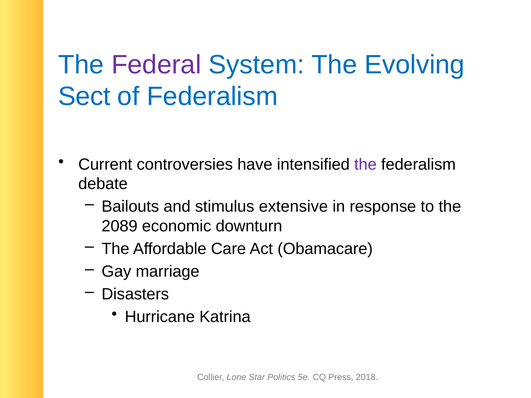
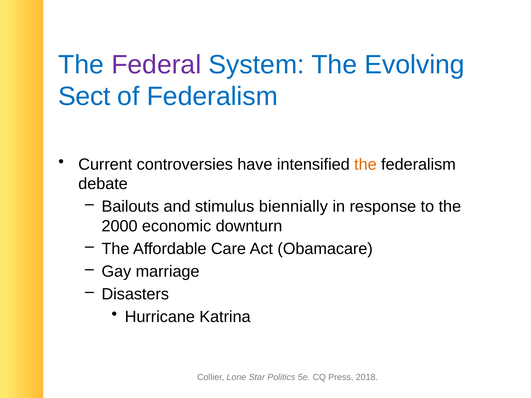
the at (365, 165) colour: purple -> orange
extensive: extensive -> biennially
2089: 2089 -> 2000
